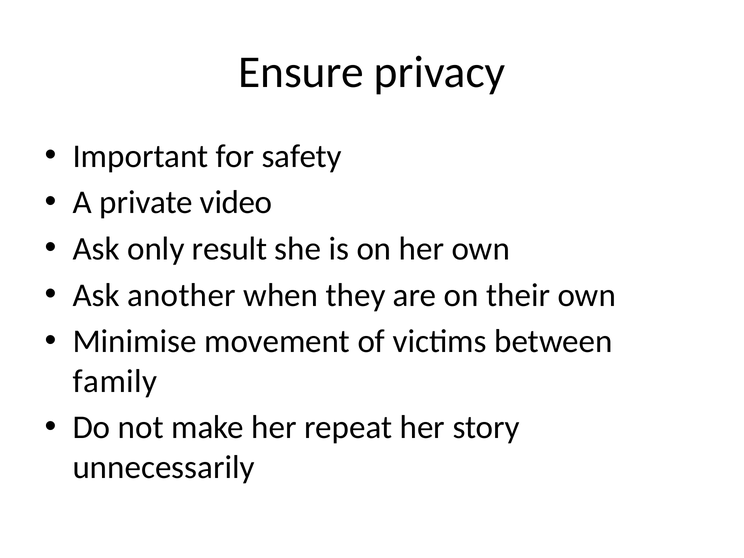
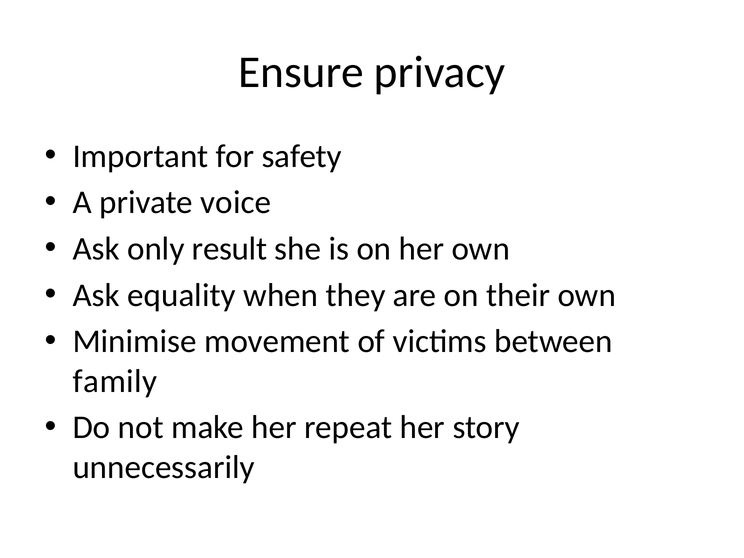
video: video -> voice
another: another -> equality
